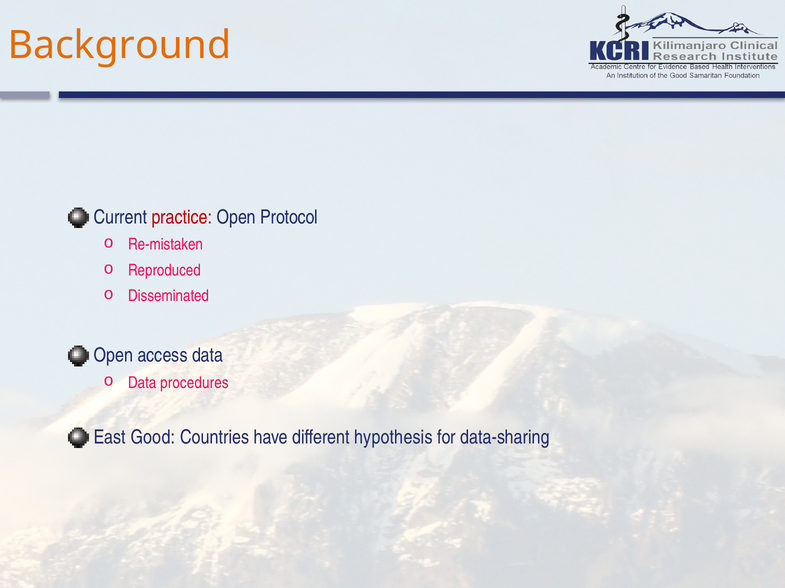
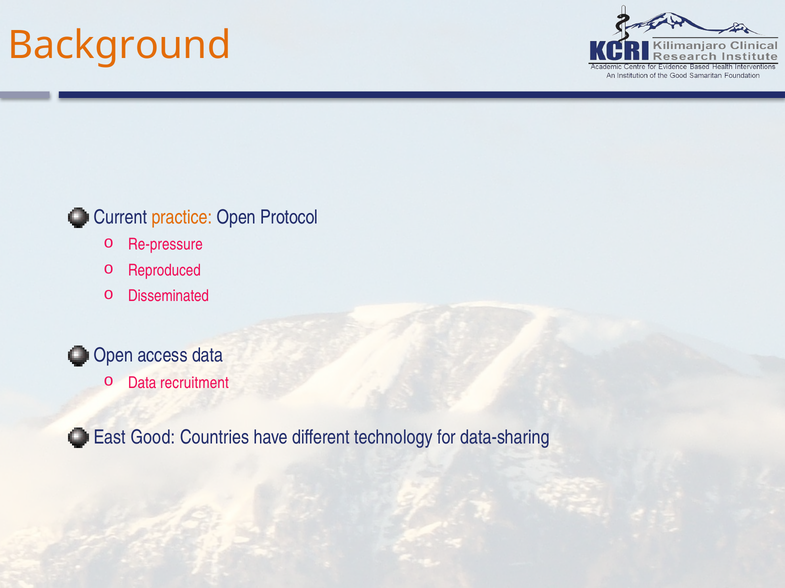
practice colour: red -> orange
Re-mistaken: Re-mistaken -> Re-pressure
procedures: procedures -> recruitment
hypothesis: hypothesis -> technology
